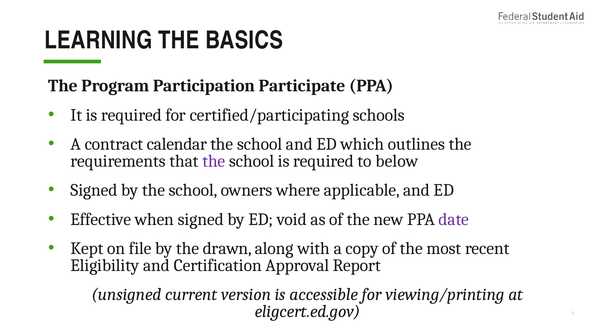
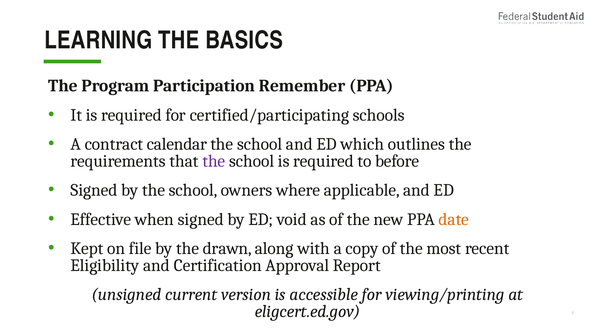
Participate: Participate -> Remember
below: below -> before
date colour: purple -> orange
